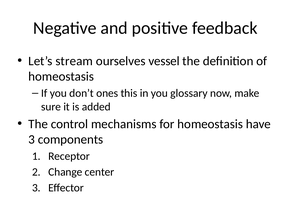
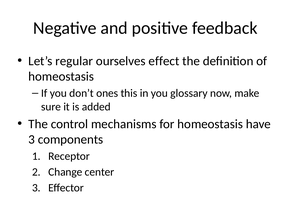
stream: stream -> regular
vessel: vessel -> effect
